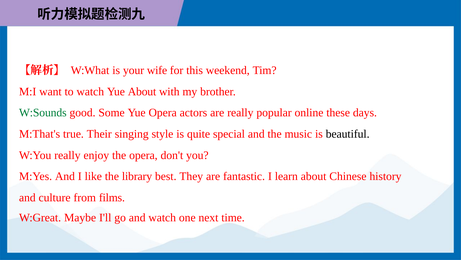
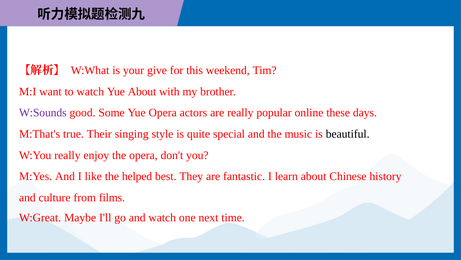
wife: wife -> give
W:Sounds colour: green -> purple
library: library -> helped
